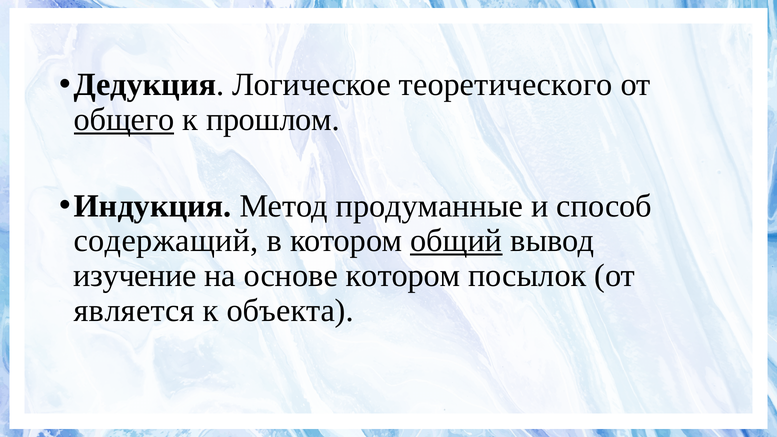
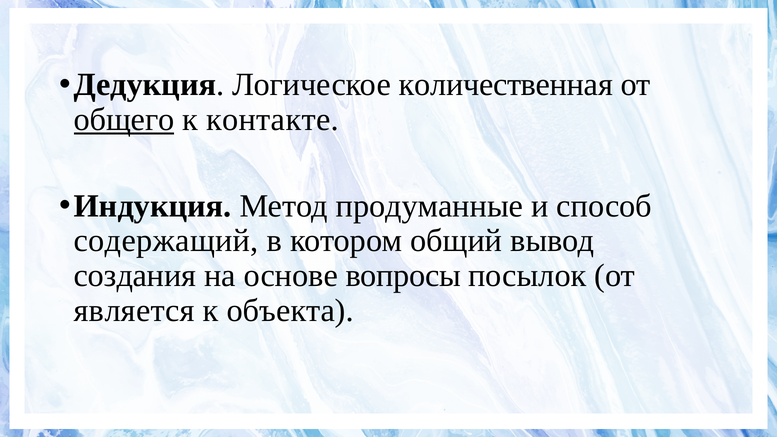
теоретического: теоретического -> количественная
прошлом: прошлом -> контакте
общий underline: present -> none
изучение: изучение -> создания
основе котором: котором -> вопросы
